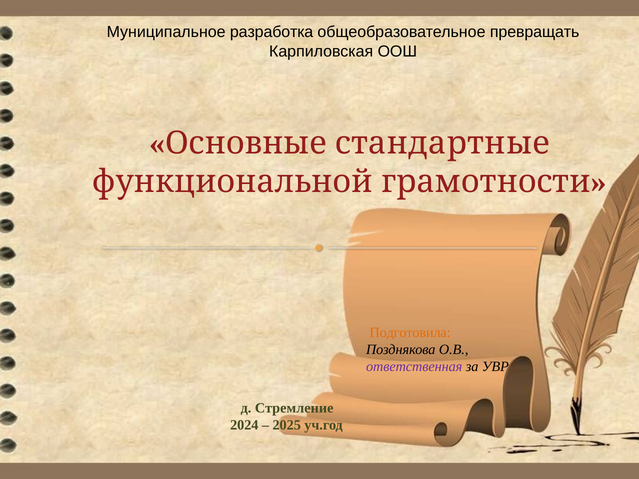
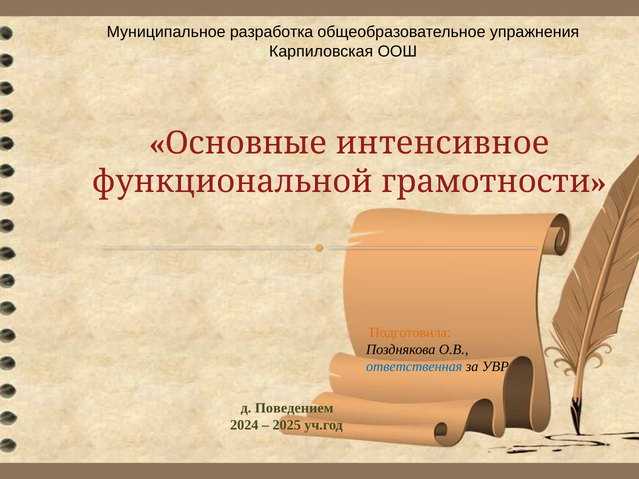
превращать: превращать -> упражнения
стандартные: стандартные -> интенсивное
ответственная colour: purple -> blue
Стремление: Стремление -> Поведением
